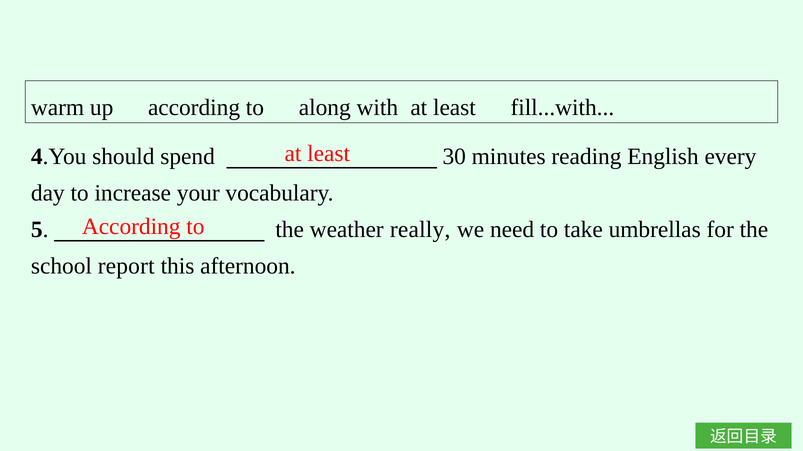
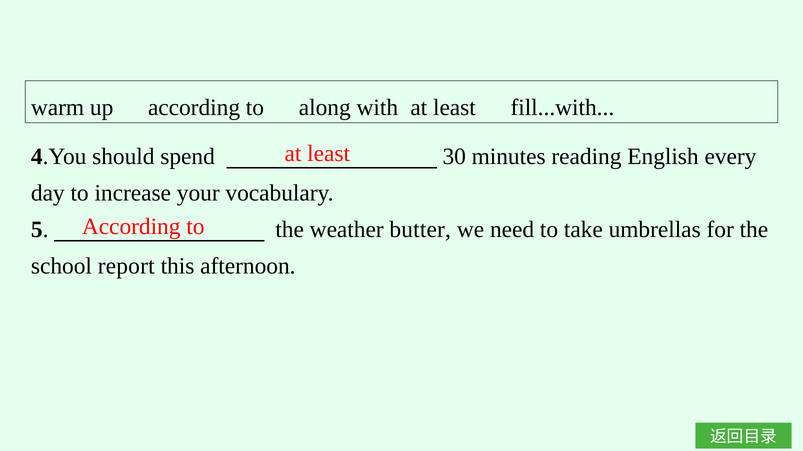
really: really -> butter
